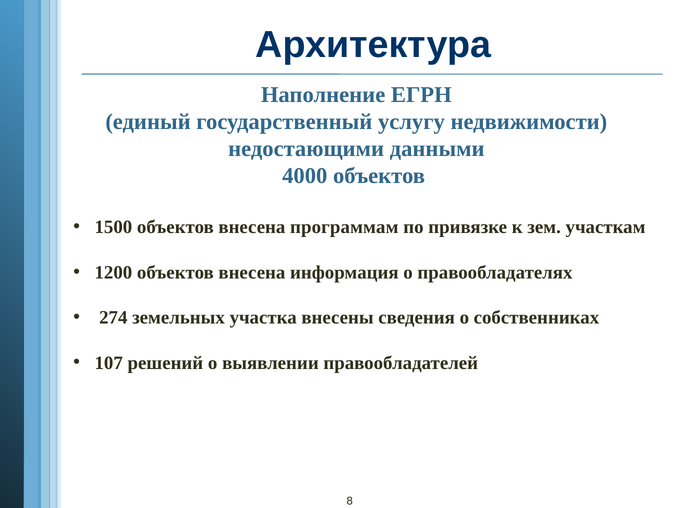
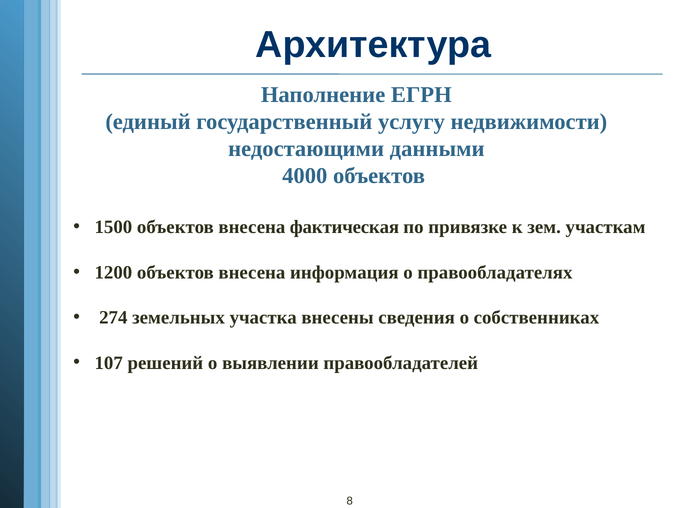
программам: программам -> фактическая
